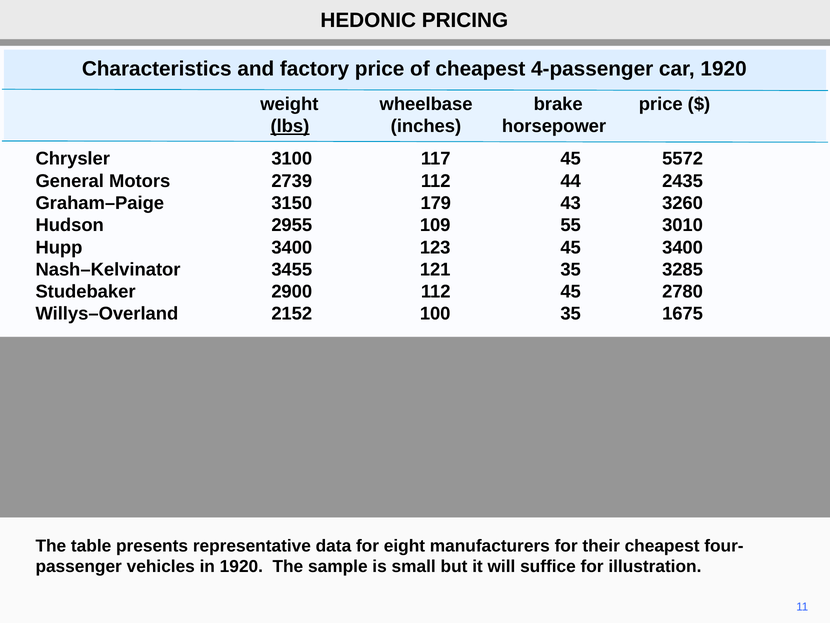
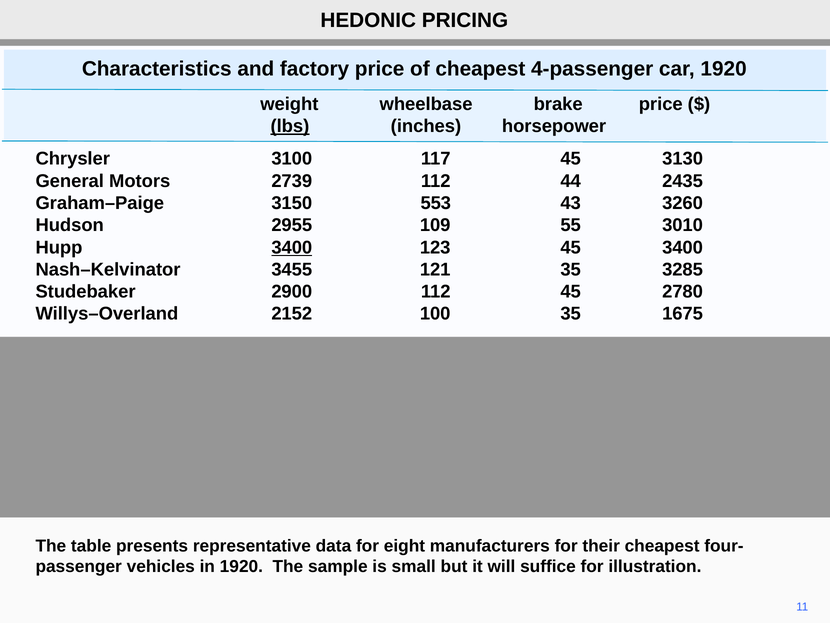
5572: 5572 -> 3130
179: 179 -> 553
3400 at (292, 247) underline: none -> present
